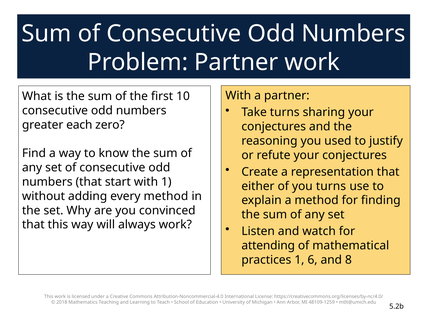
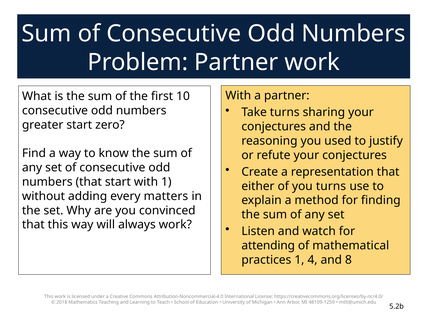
greater each: each -> start
every method: method -> matters
6: 6 -> 4
